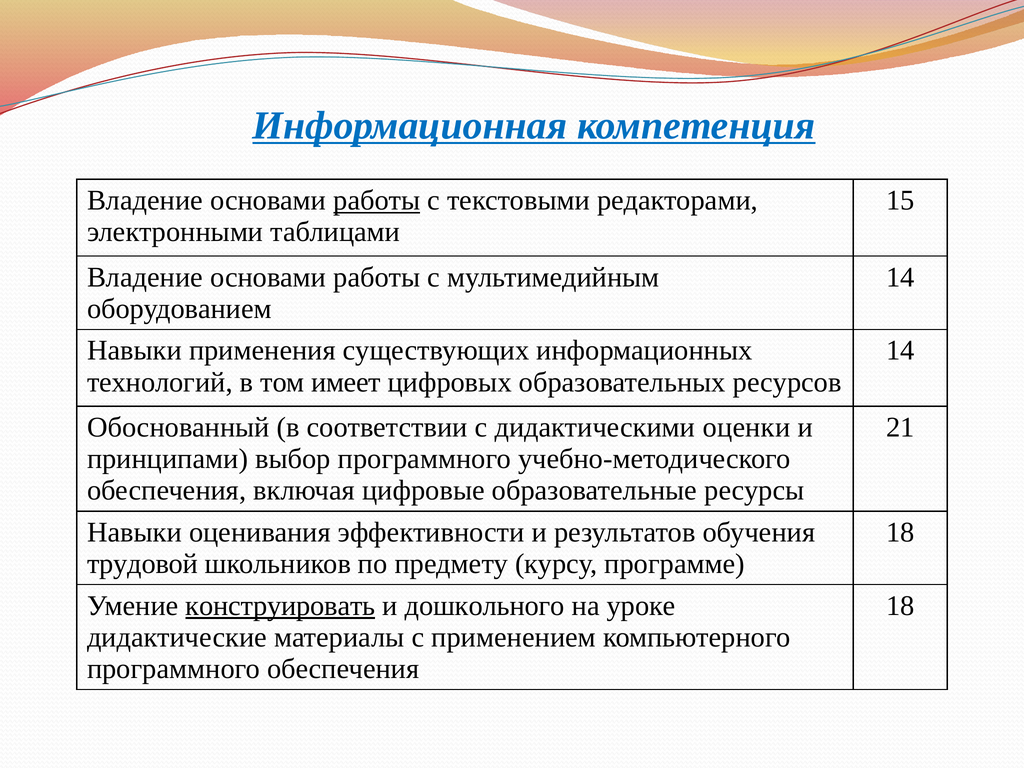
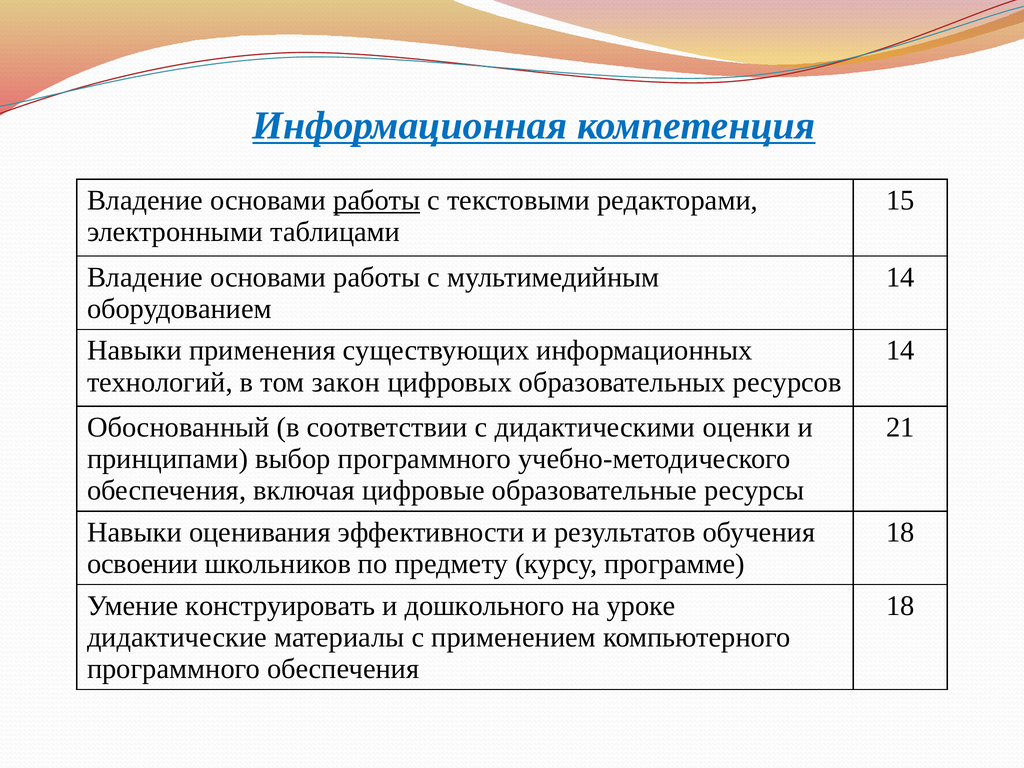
имеет: имеет -> закон
трудовой: трудовой -> освоении
конструировать underline: present -> none
